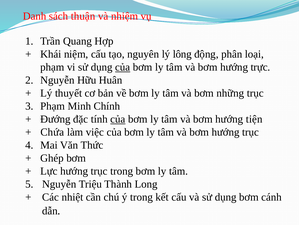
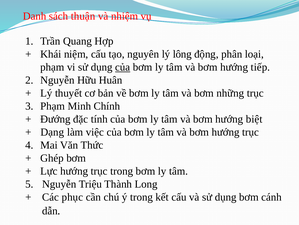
trực: trực -> tiếp
của at (118, 119) underline: present -> none
tiện: tiện -> biệt
Chứa: Chứa -> Dạng
nhiệt: nhiệt -> phục
